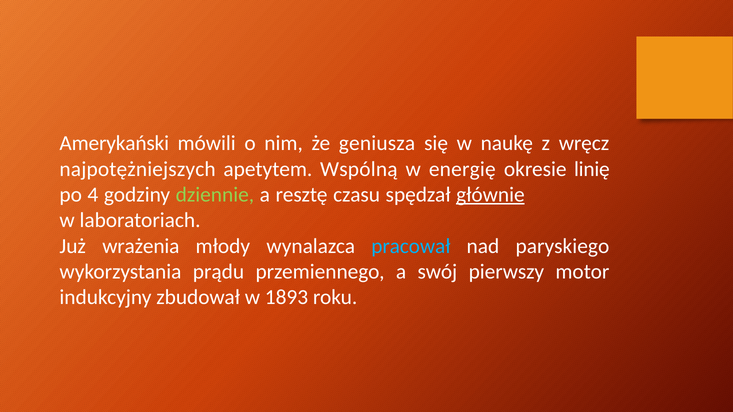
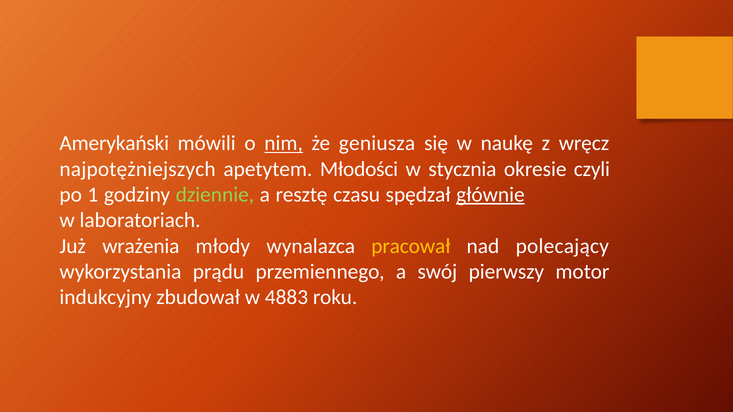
nim underline: none -> present
Wspólną: Wspólną -> Młodości
energię: energię -> stycznia
linię: linię -> czyli
4: 4 -> 1
pracował colour: light blue -> yellow
paryskiego: paryskiego -> polecający
1893: 1893 -> 4883
